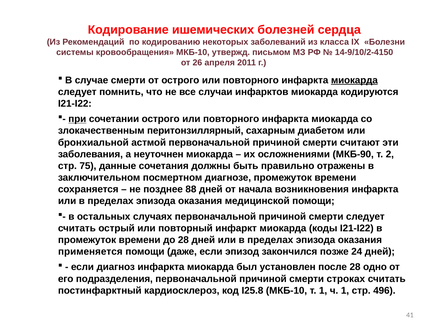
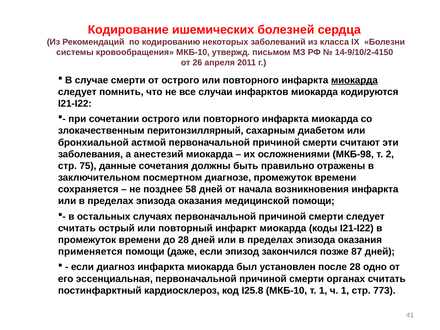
при underline: present -> none
неуточнен: неуточнен -> анестезий
МКБ-90: МКБ-90 -> МКБ-98
88: 88 -> 58
24: 24 -> 87
подразделения: подразделения -> эссенциальная
строках: строках -> органах
496: 496 -> 773
